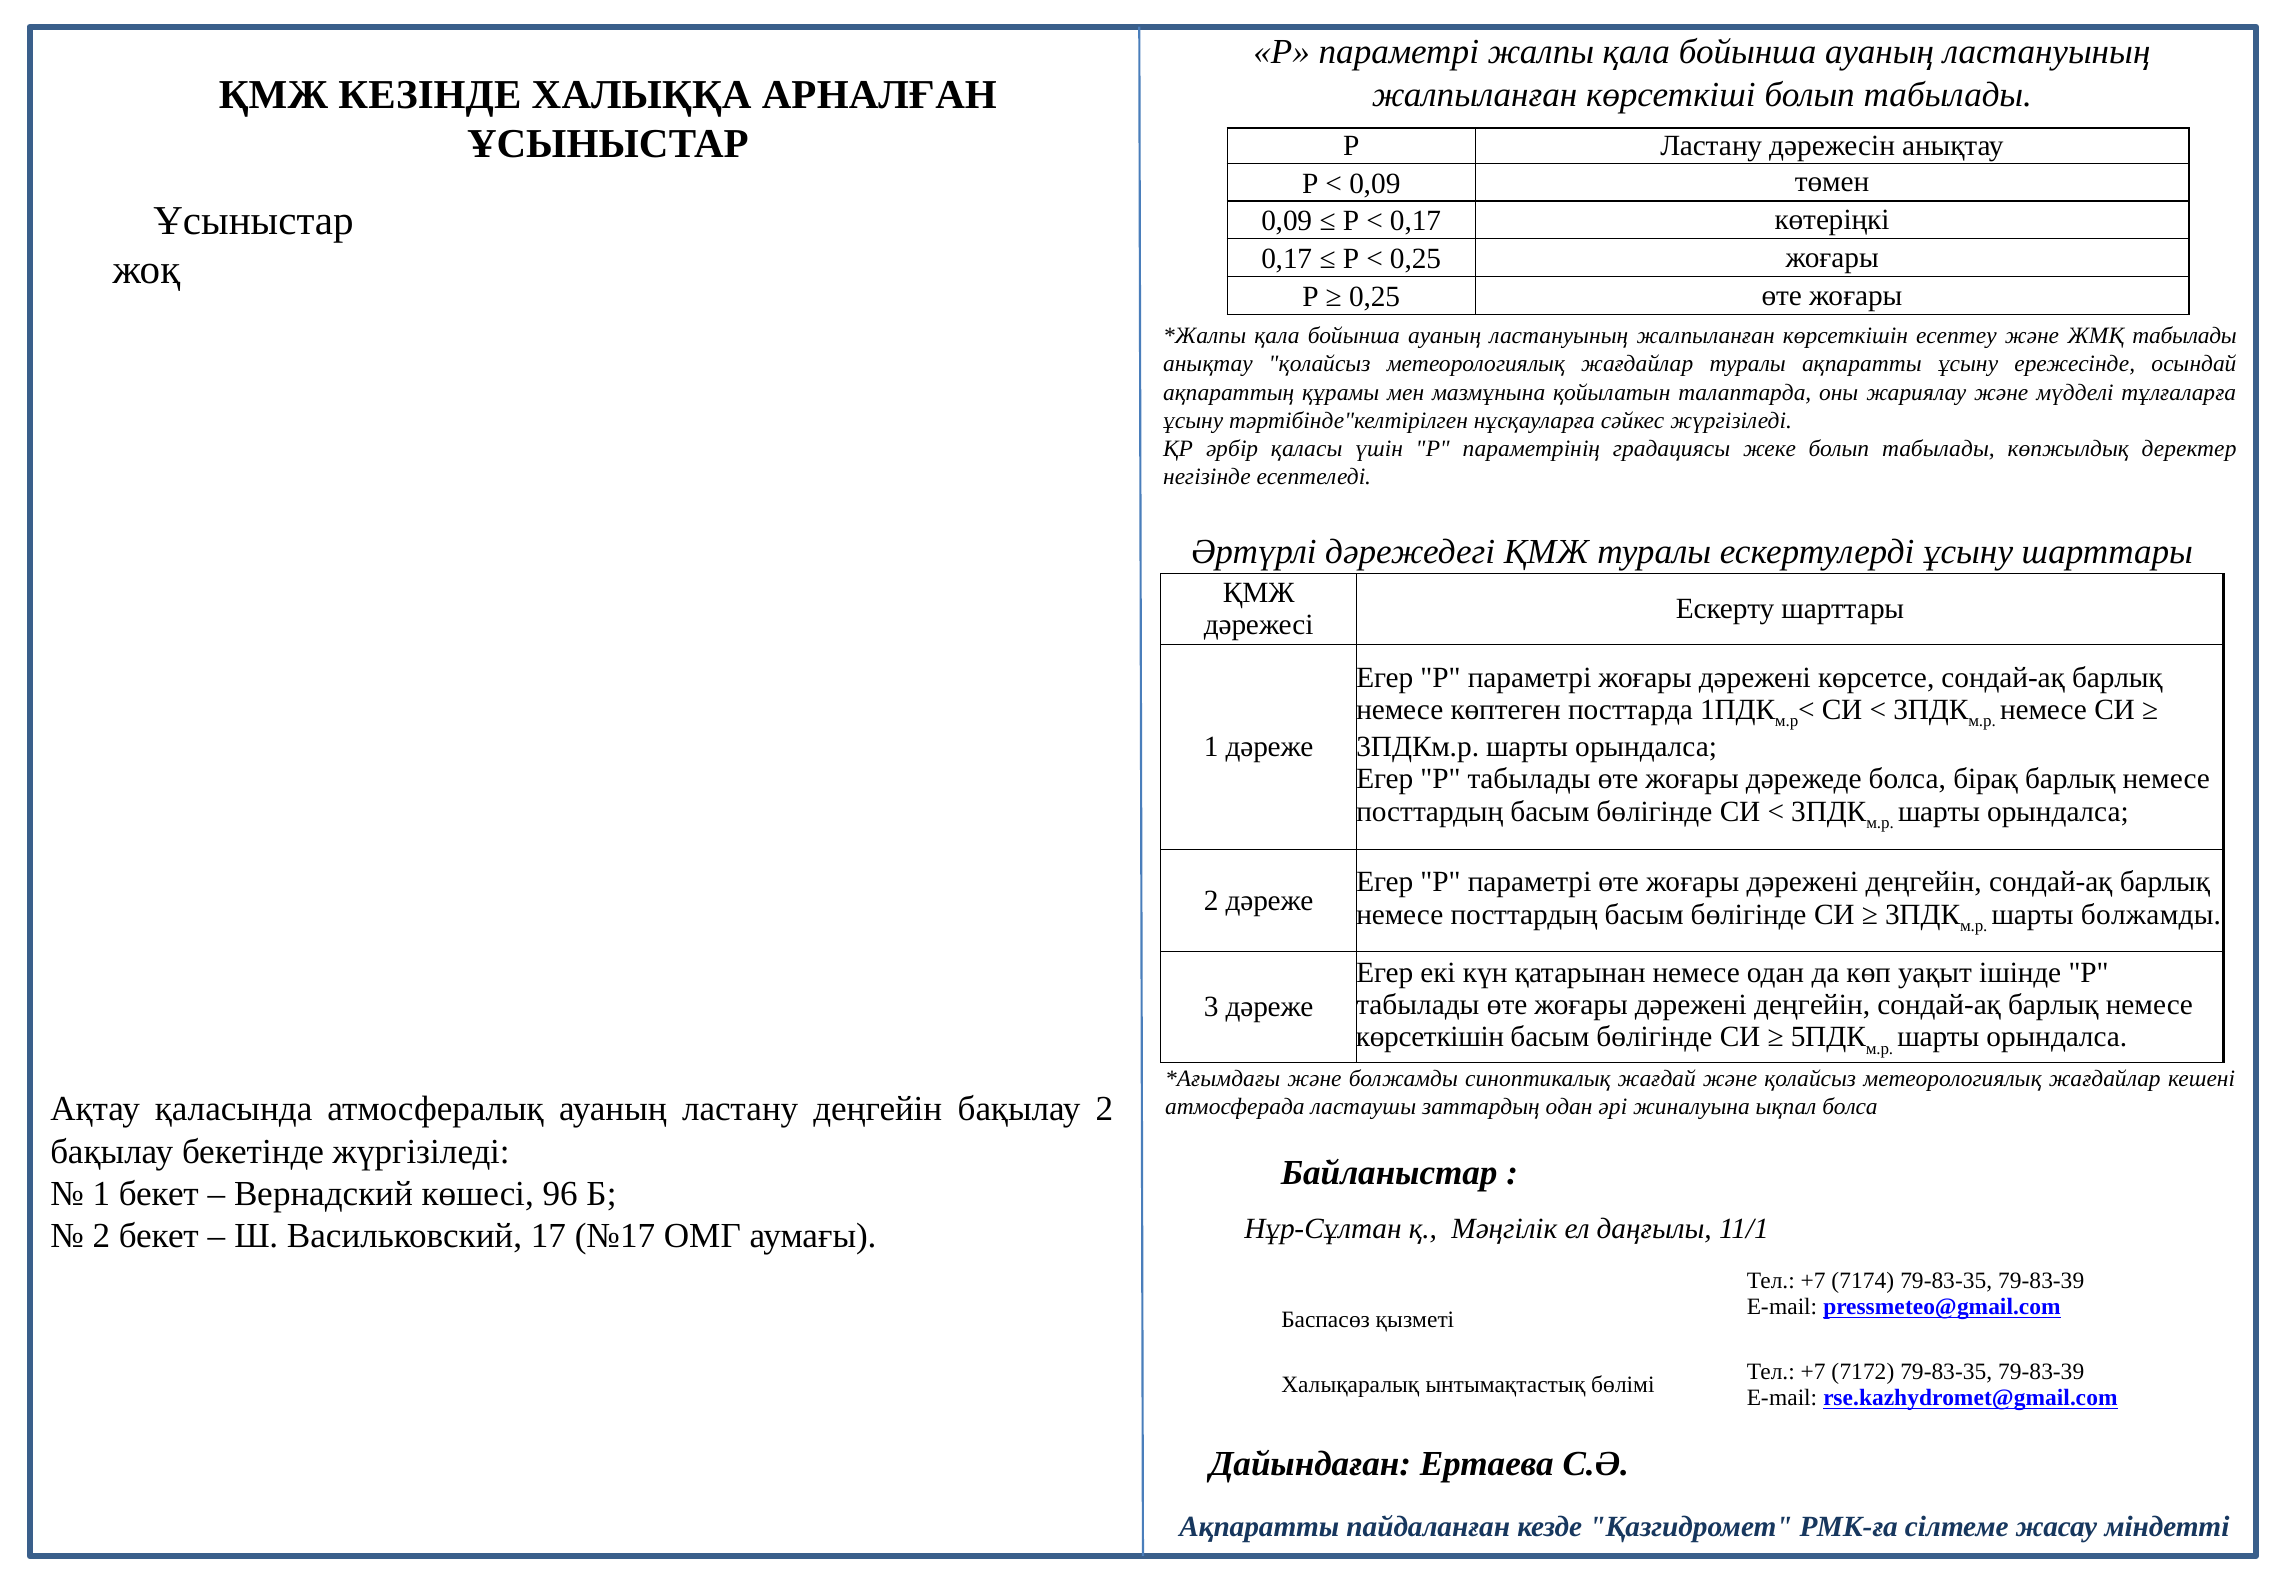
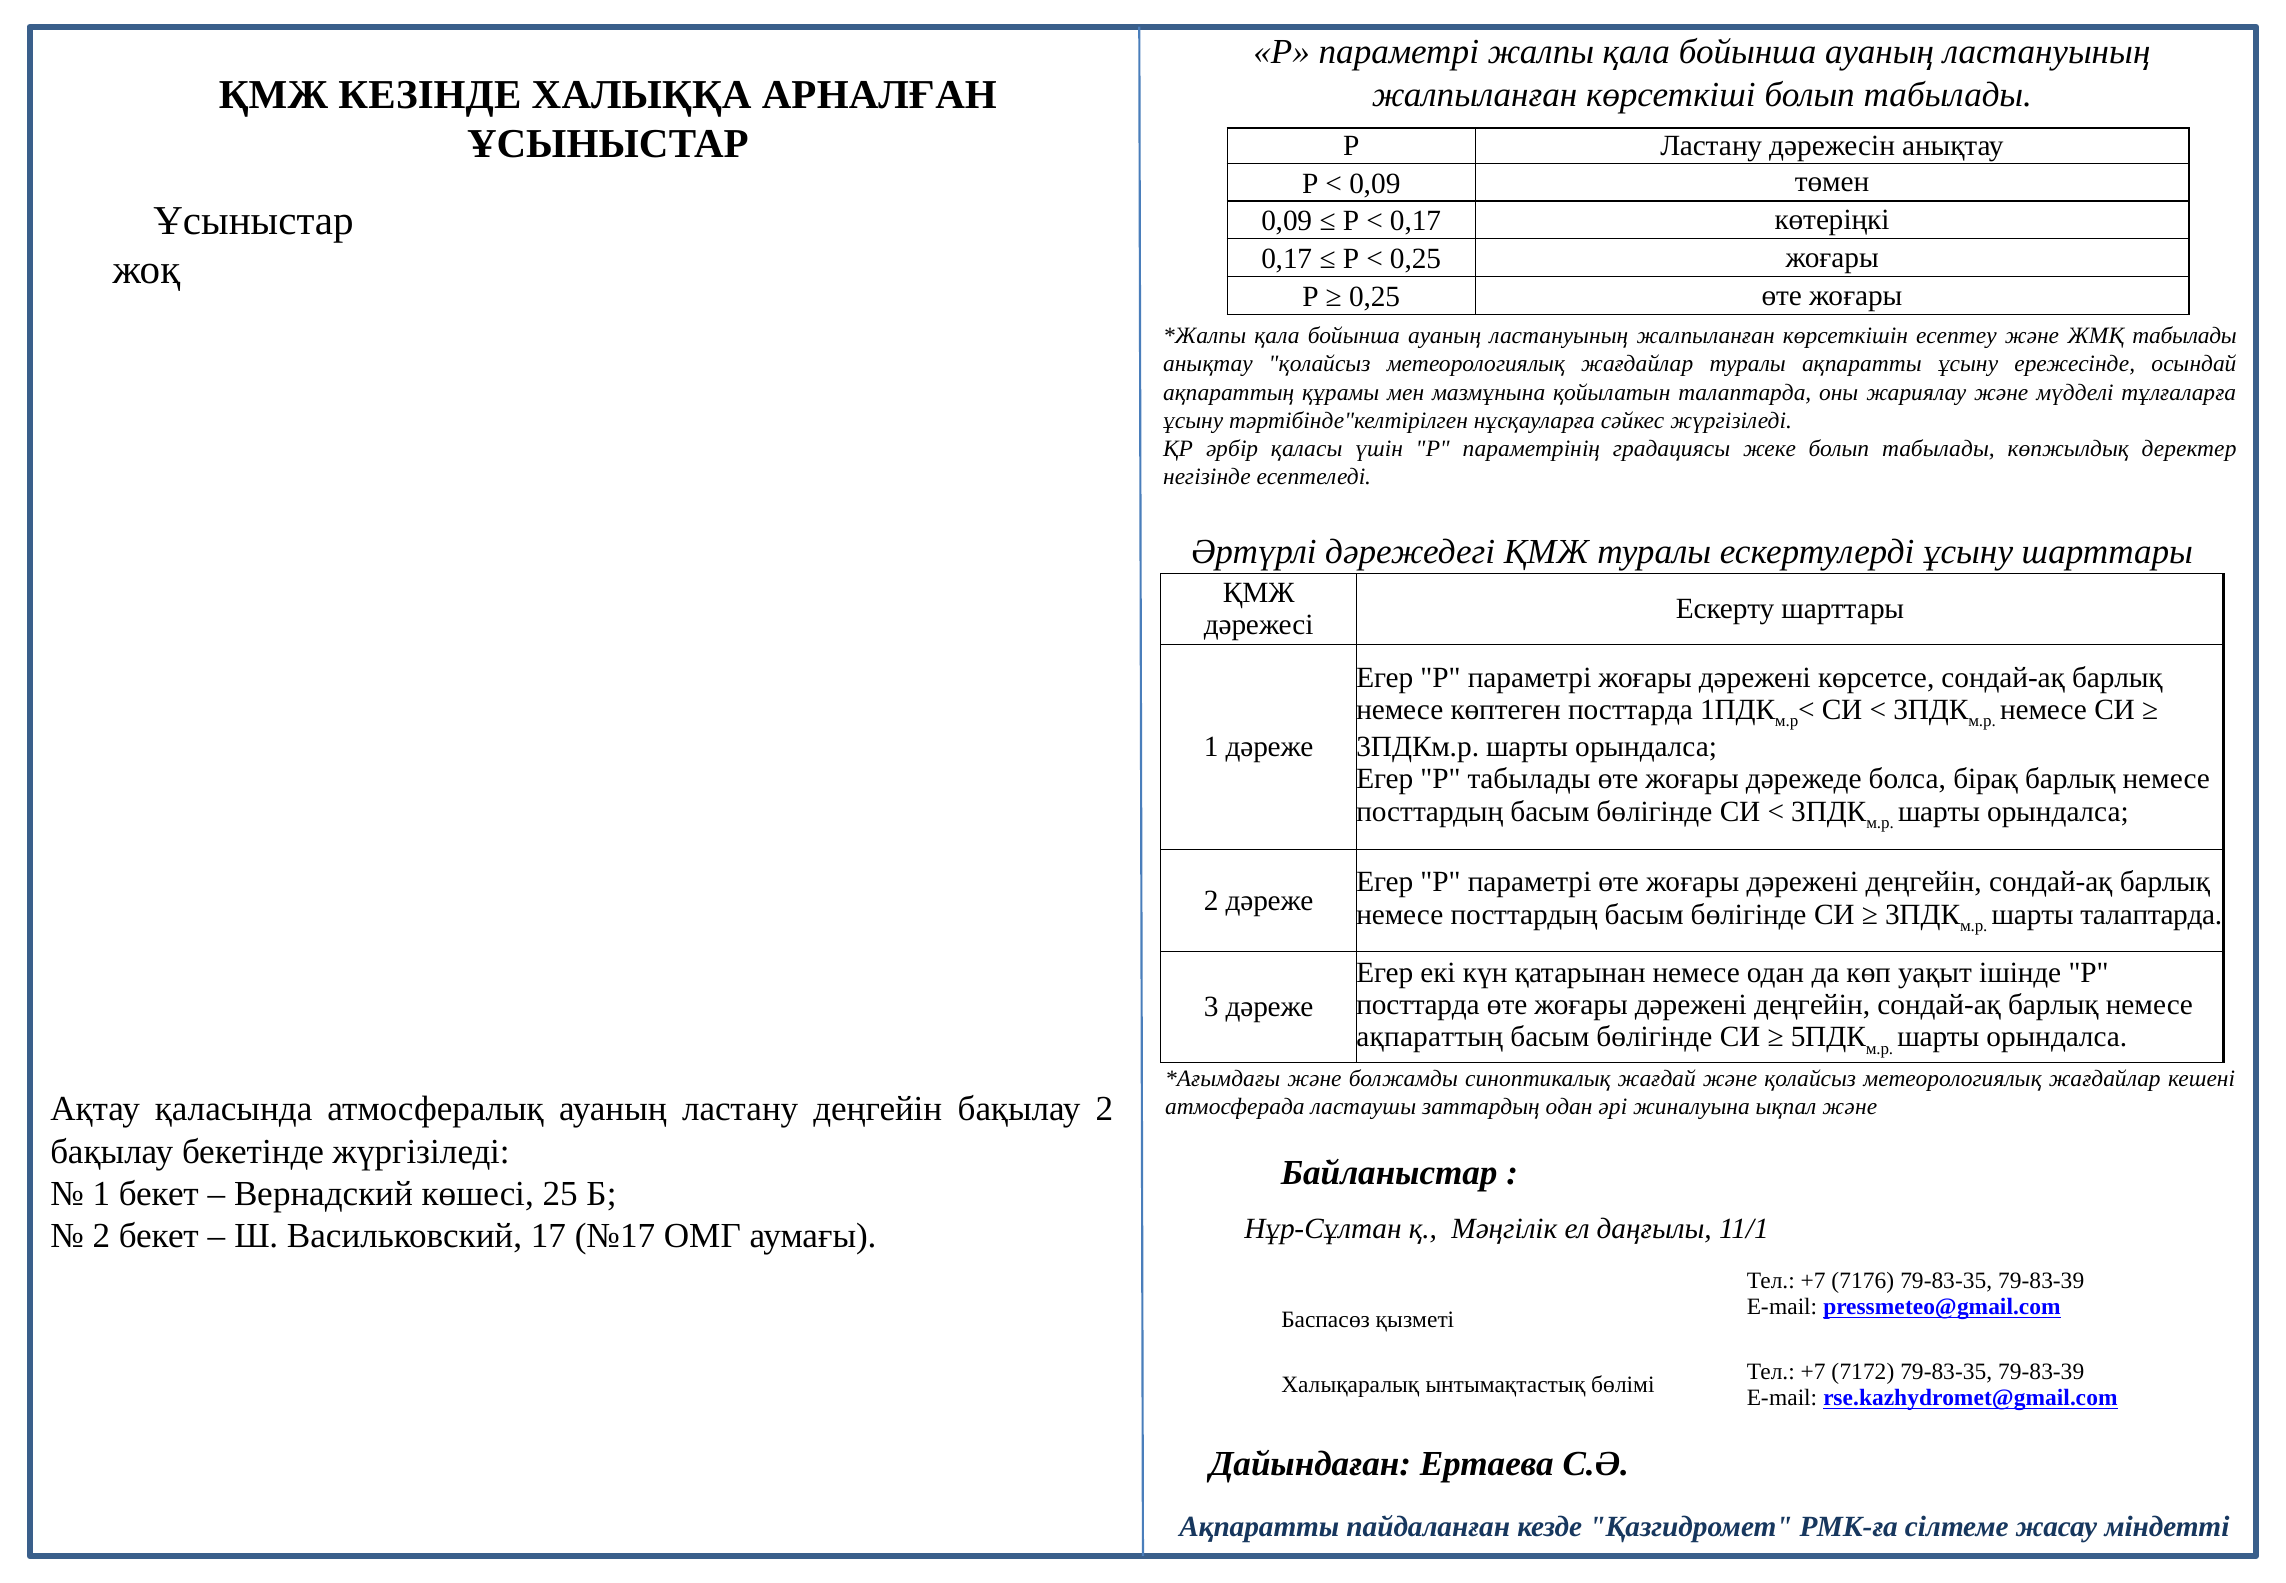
шарты болжамды: болжамды -> талаптарда
табылады at (1418, 1005): табылады -> посттарда
көрсеткішін at (1430, 1037): көрсеткішін -> ақпараттың
ықпал болса: болса -> және
96: 96 -> 25
7174: 7174 -> 7176
